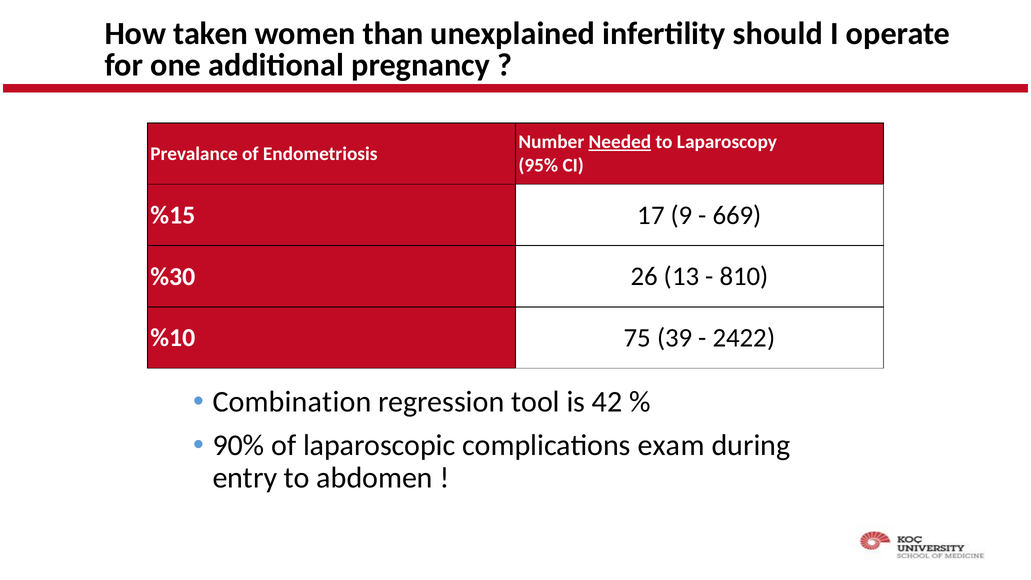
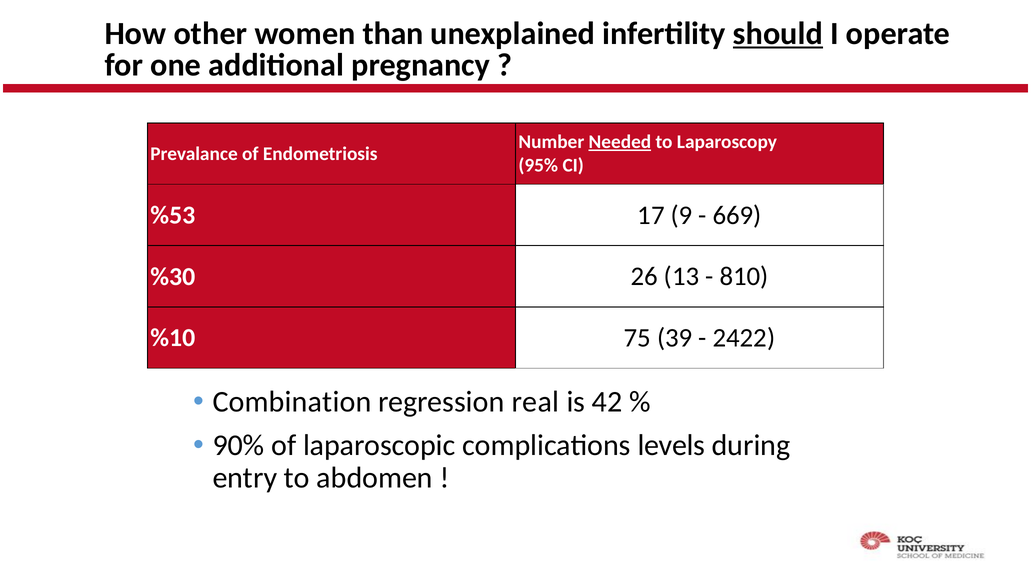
taken: taken -> other
should underline: none -> present
%15: %15 -> %53
tool: tool -> real
exam: exam -> levels
